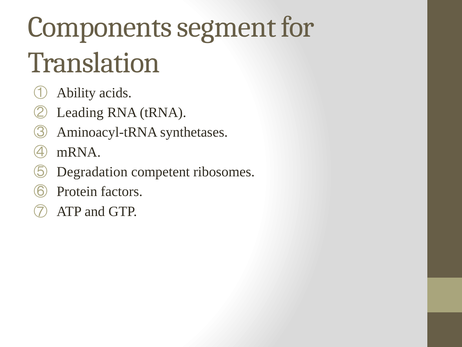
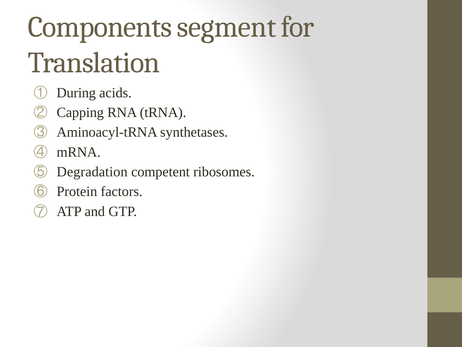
Ability: Ability -> During
Leading: Leading -> Capping
